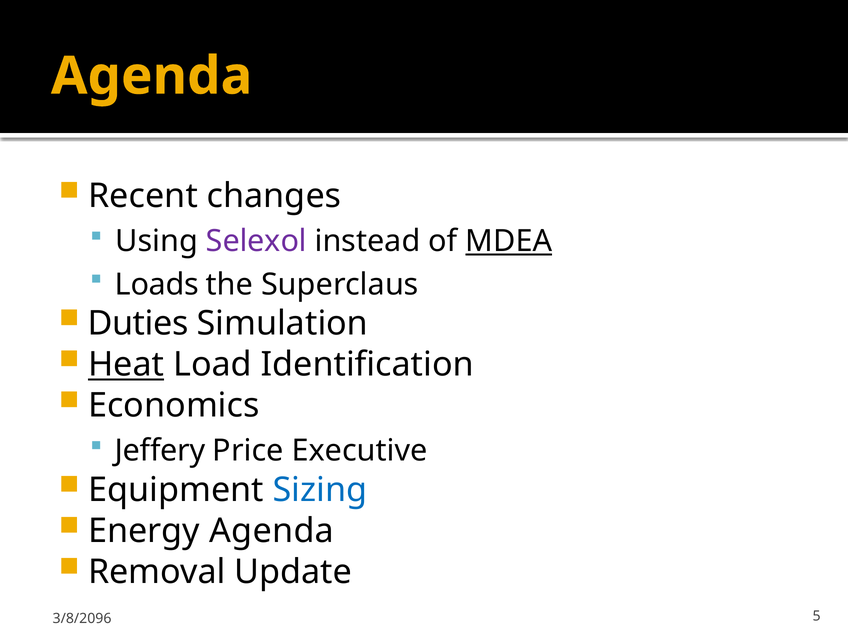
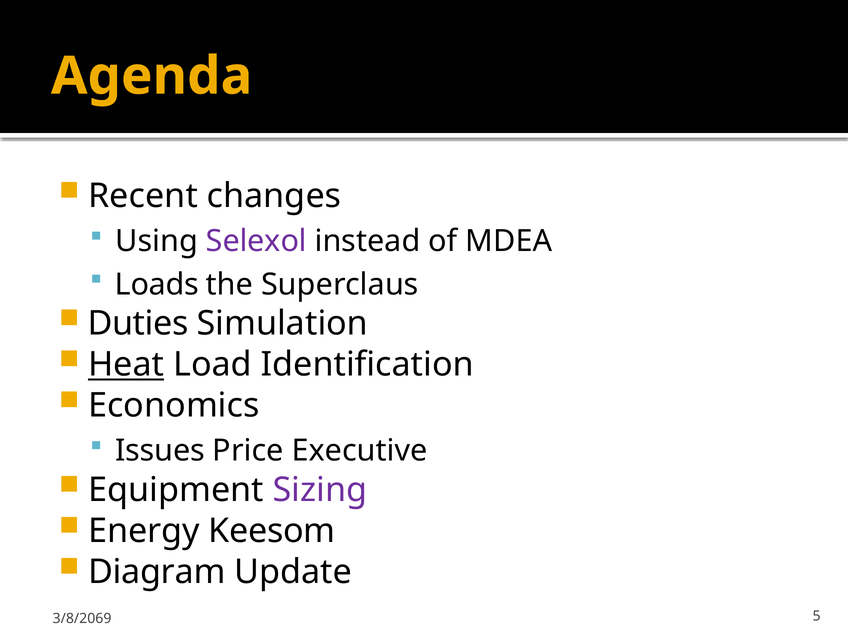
MDEA underline: present -> none
Jeffery: Jeffery -> Issues
Sizing colour: blue -> purple
Energy Agenda: Agenda -> Keesom
Removal: Removal -> Diagram
3/8/2096: 3/8/2096 -> 3/8/2069
